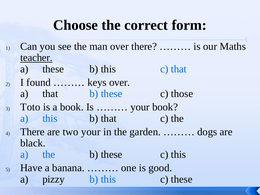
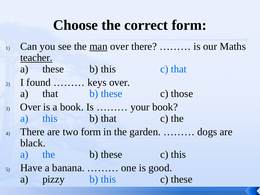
man underline: none -> present
Toto at (30, 107): Toto -> Over
two your: your -> form
